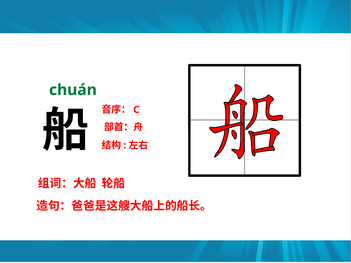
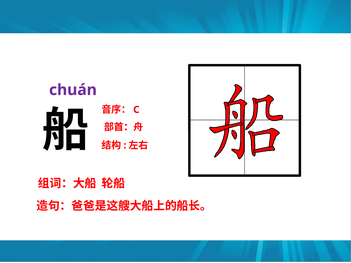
chuán colour: green -> purple
